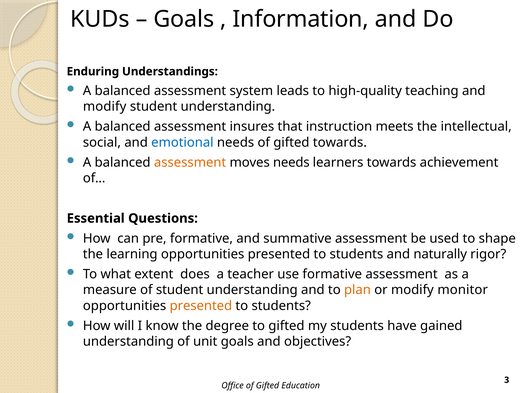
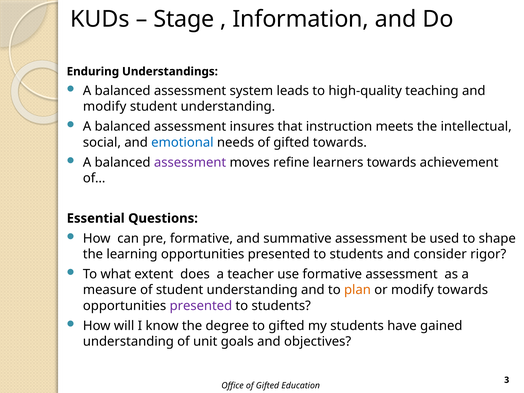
Goals at (184, 19): Goals -> Stage
assessment at (190, 162) colour: orange -> purple
moves needs: needs -> refine
naturally: naturally -> consider
modify monitor: monitor -> towards
presented at (201, 306) colour: orange -> purple
